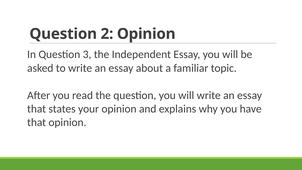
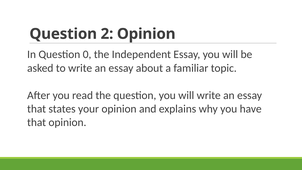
3: 3 -> 0
